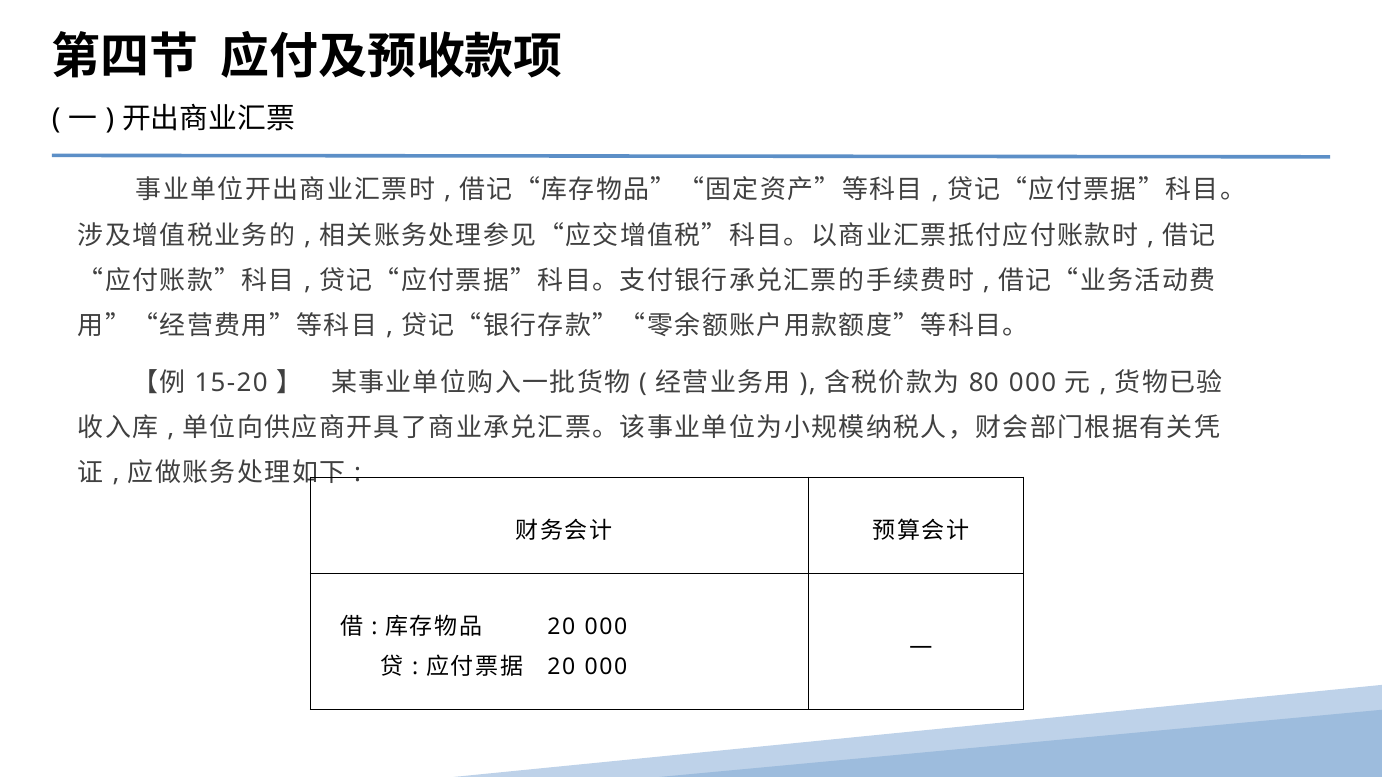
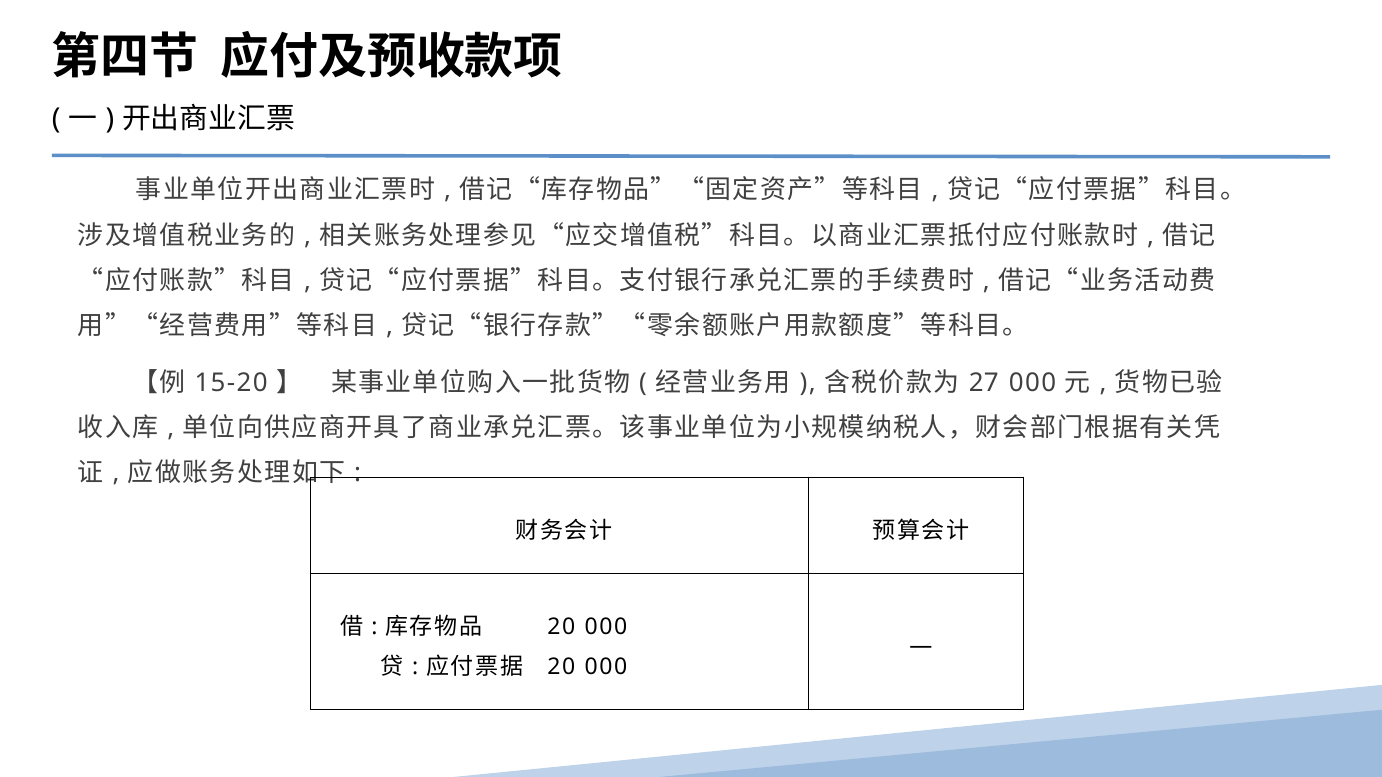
80: 80 -> 27
